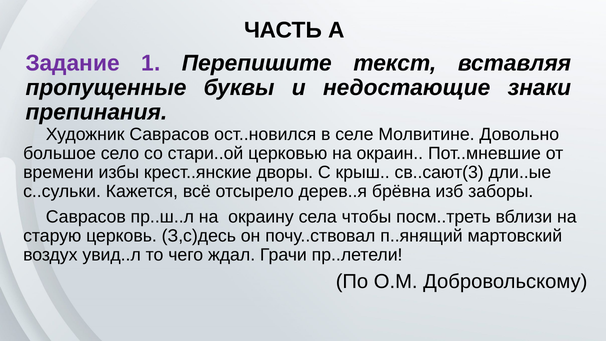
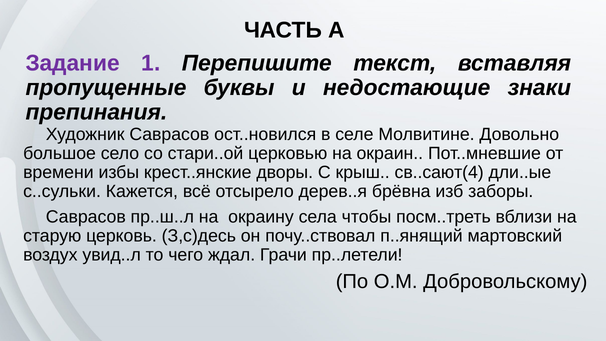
св..сают(3: св..сают(3 -> св..сают(4
